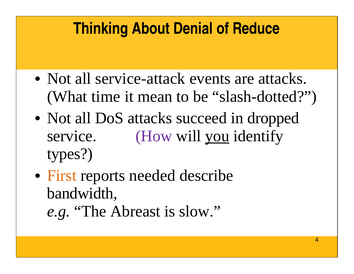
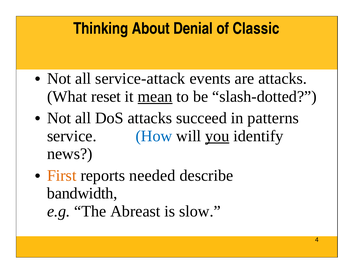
Reduce: Reduce -> Classic
time: time -> reset
mean underline: none -> present
dropped: dropped -> patterns
How colour: purple -> blue
types: types -> news
